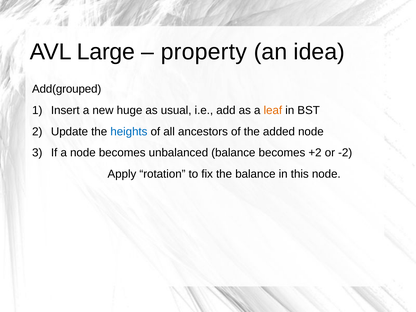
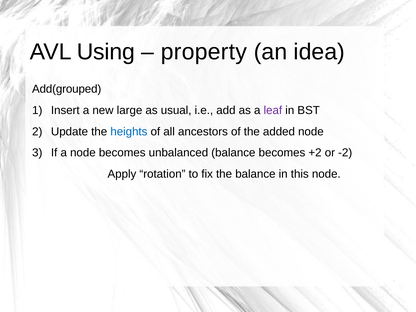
Large: Large -> Using
huge: huge -> large
leaf colour: orange -> purple
